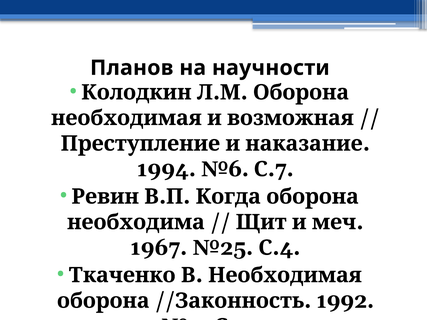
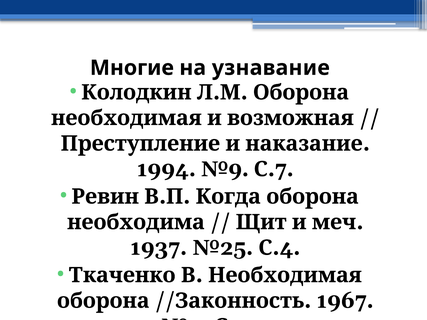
Планов: Планов -> Многие
научности: научности -> узнавание
№6: №6 -> №9
1967: 1967 -> 1937
1992: 1992 -> 1967
